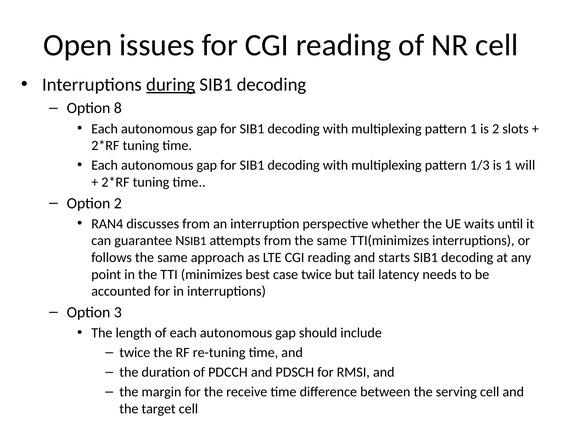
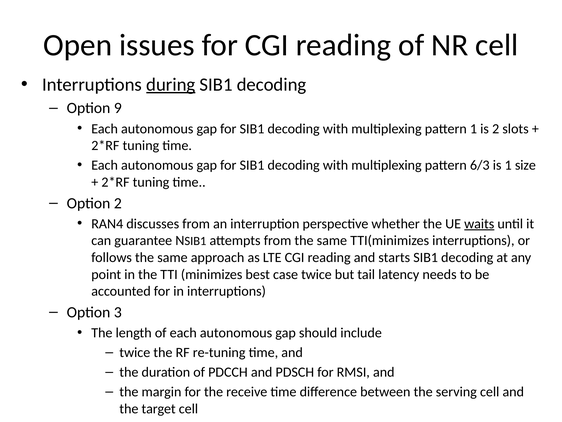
8: 8 -> 9
1/3: 1/3 -> 6/3
will: will -> size
waits underline: none -> present
